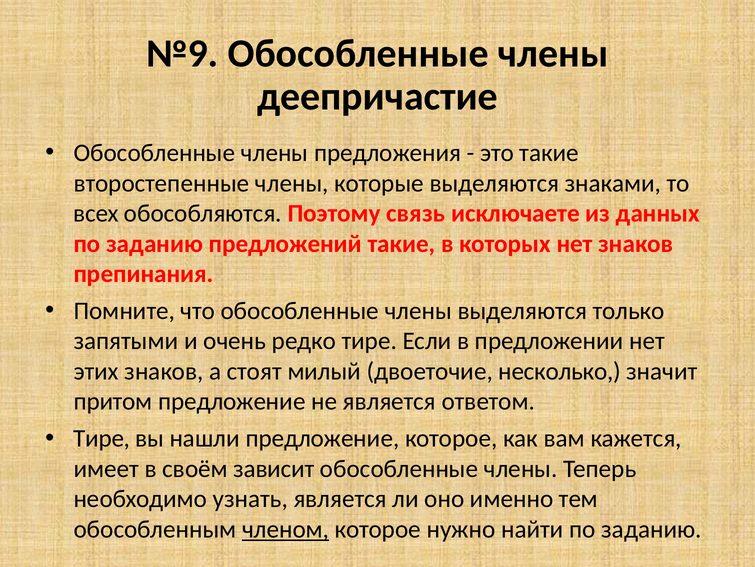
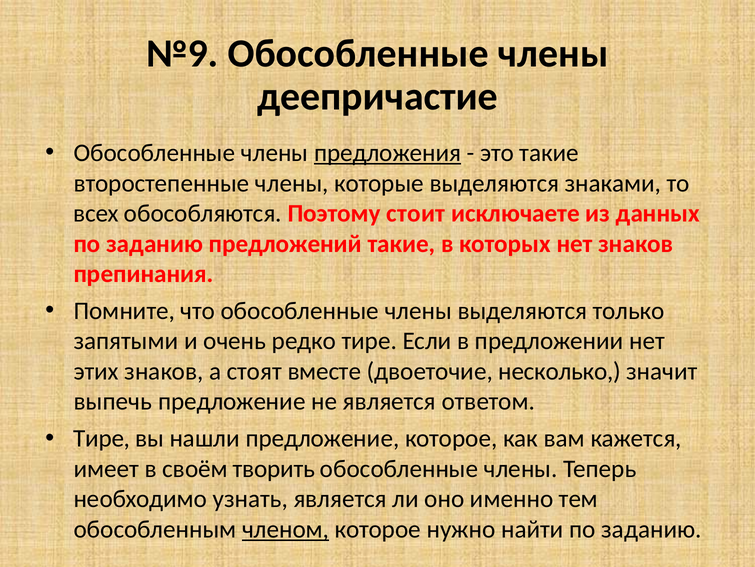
предложения underline: none -> present
связь: связь -> стоит
милый: милый -> вместе
притом: притом -> выпечь
зависит: зависит -> творить
